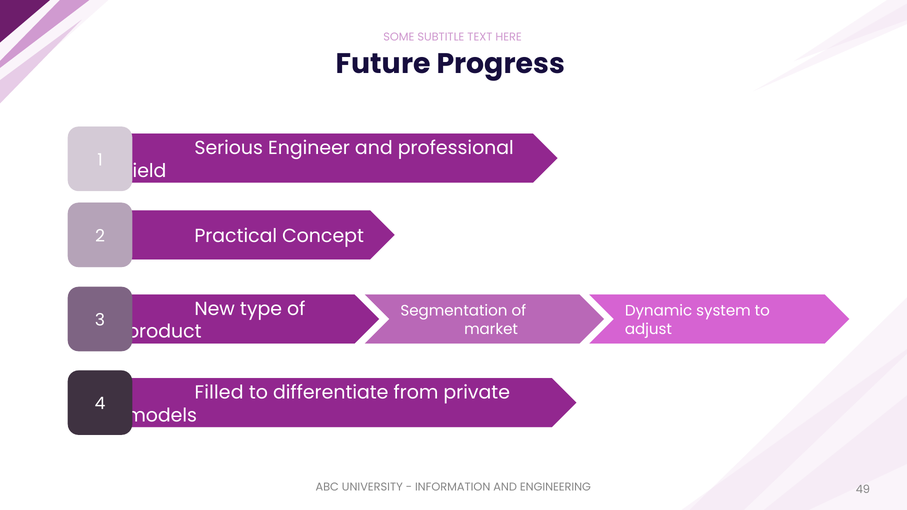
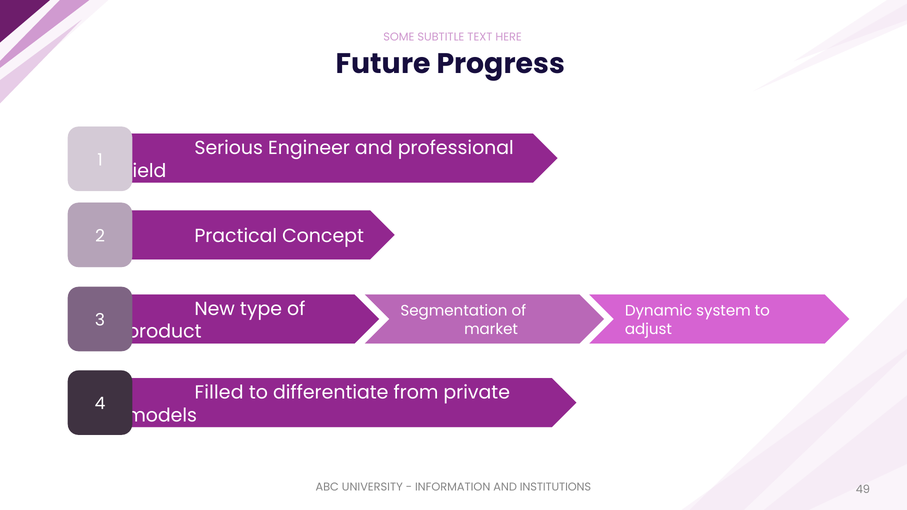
ENGINEERING: ENGINEERING -> INSTITUTIONS
